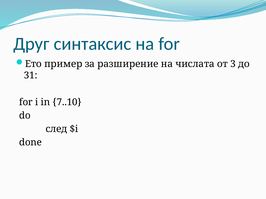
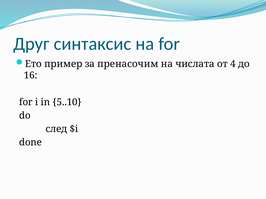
разширение: разширение -> пренасочим
3: 3 -> 4
31: 31 -> 16
7..10: 7..10 -> 5..10
